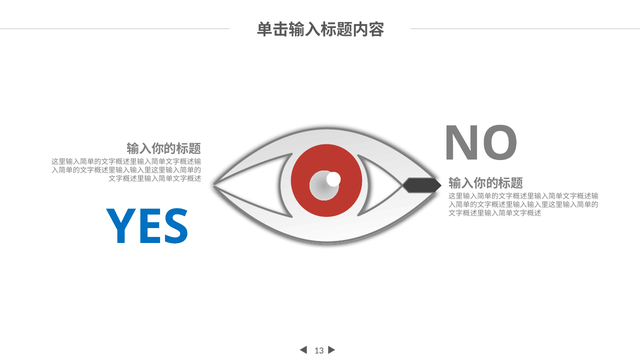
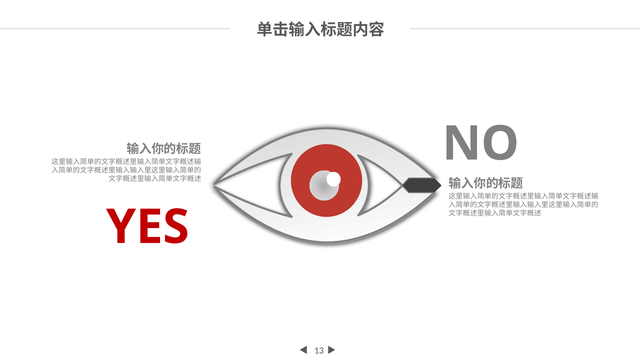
YES colour: blue -> red
